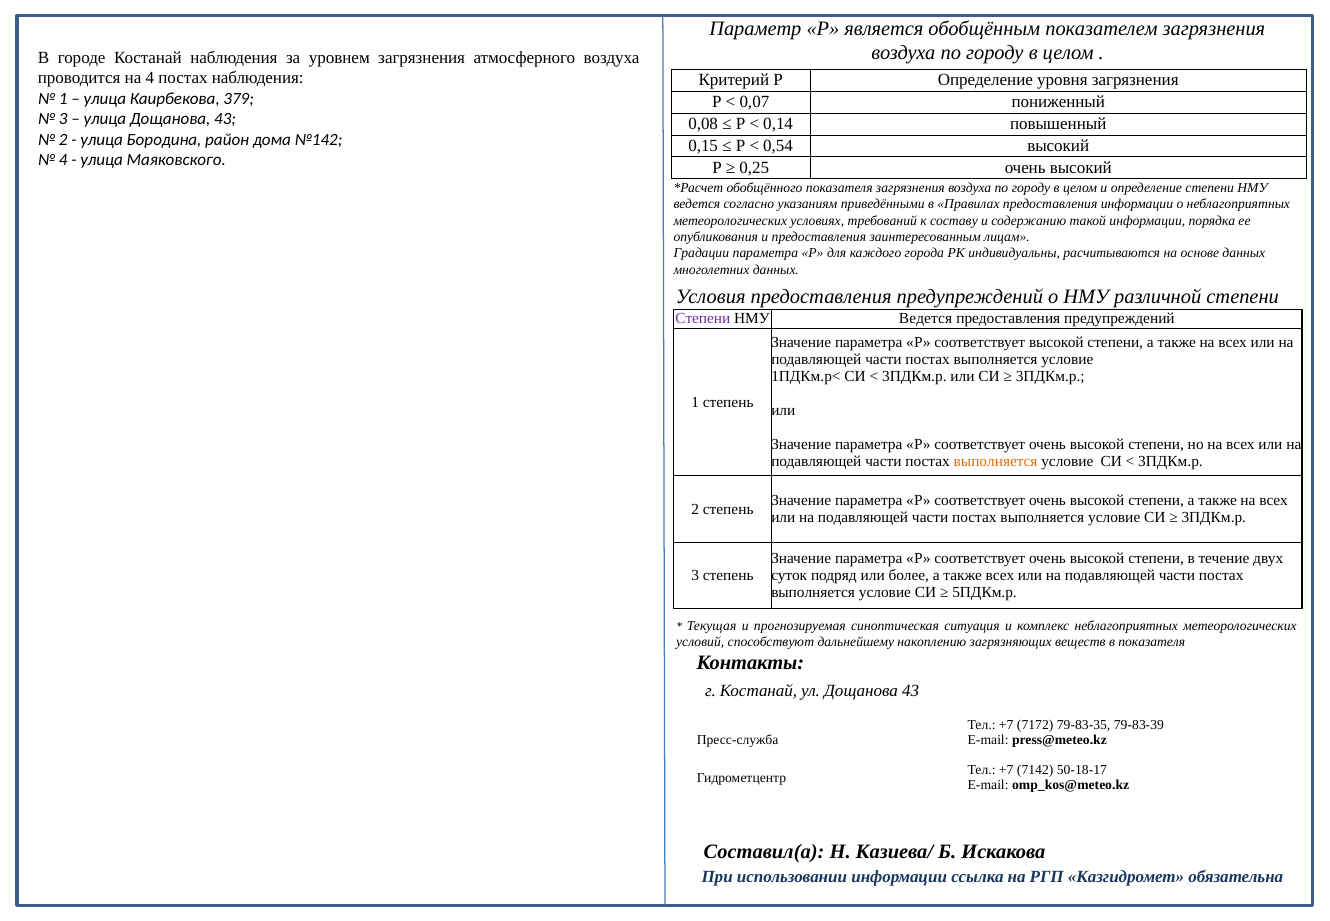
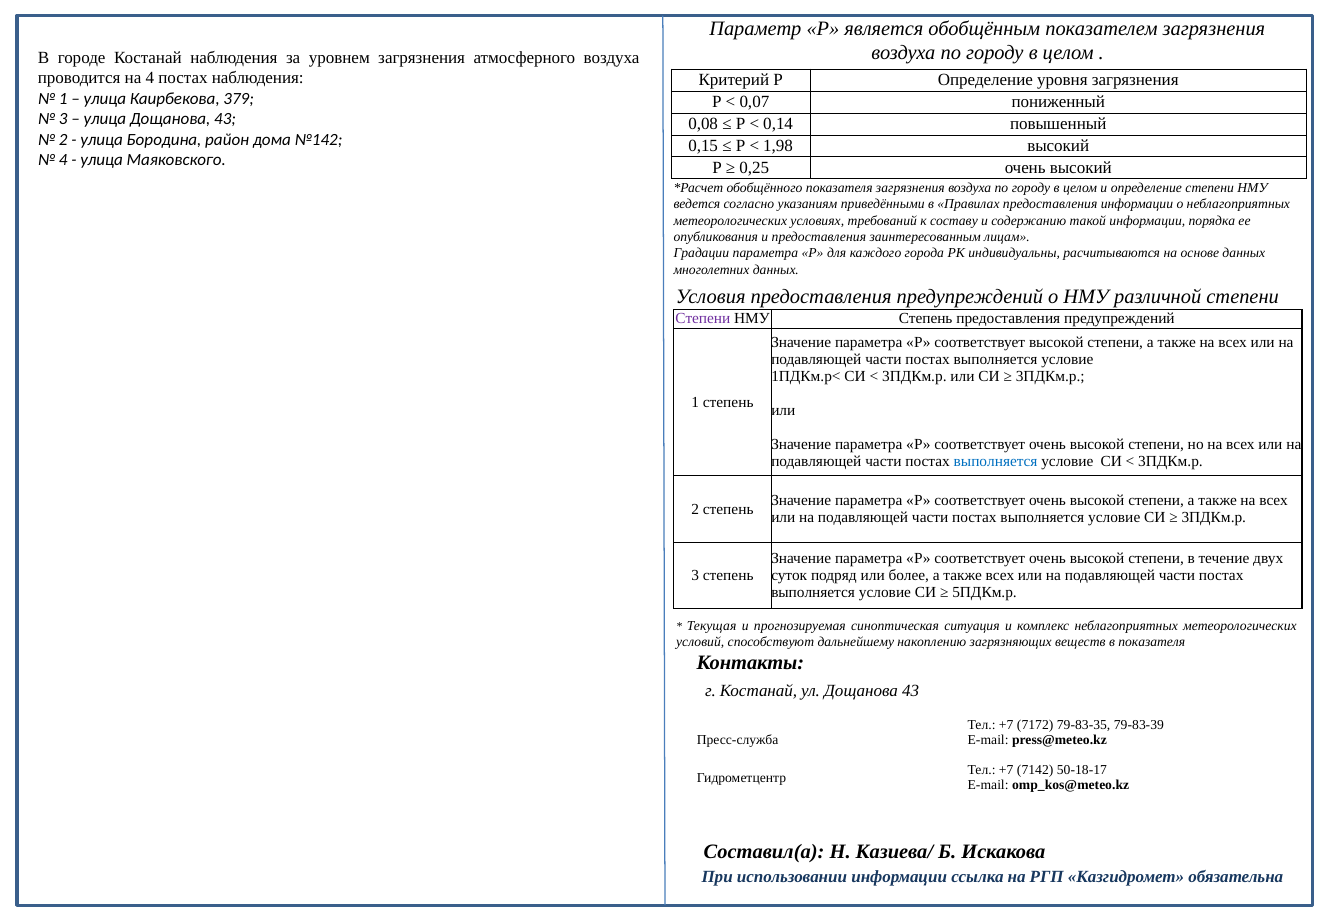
0,54: 0,54 -> 1,98
Ведется at (926, 319): Ведется -> Степень
выполняется at (996, 461) colour: orange -> blue
